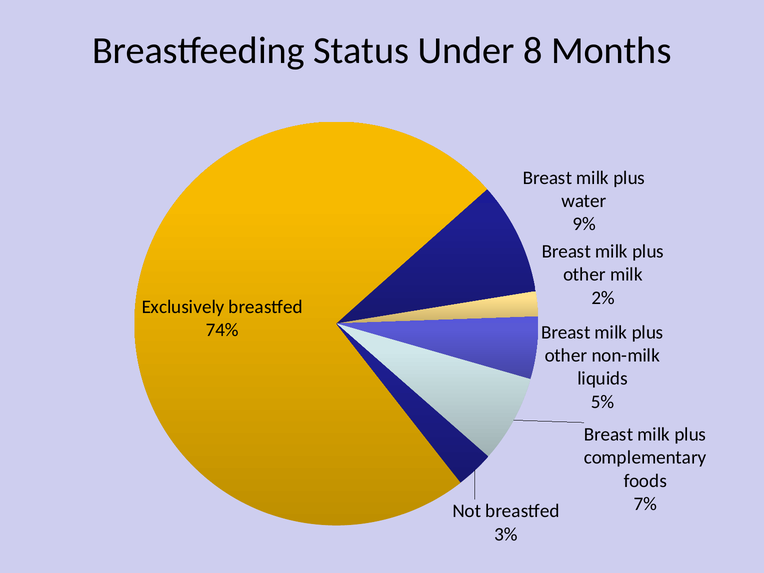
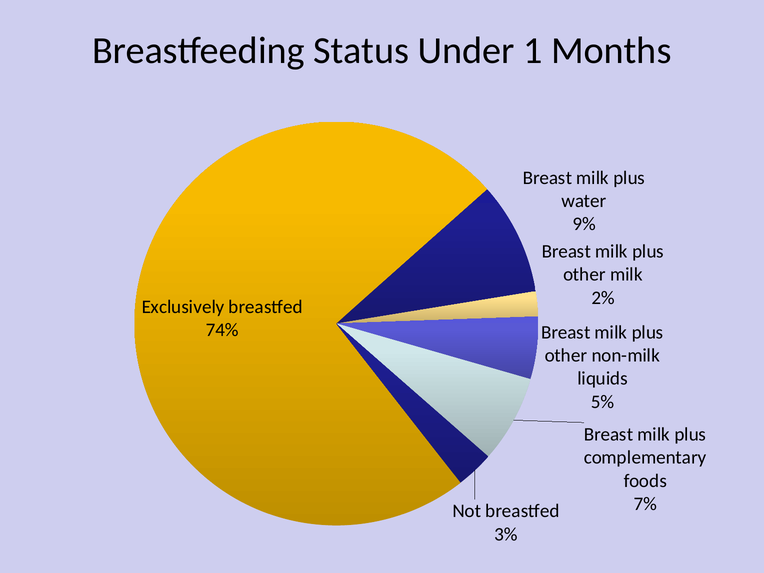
8: 8 -> 1
